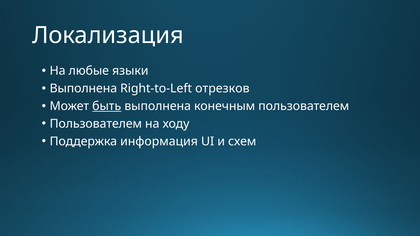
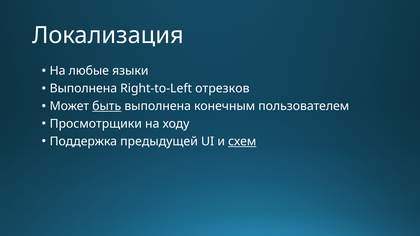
Пользователем at (96, 124): Пользователем -> Просмотрщики
информация: информация -> предыдущей
схем underline: none -> present
